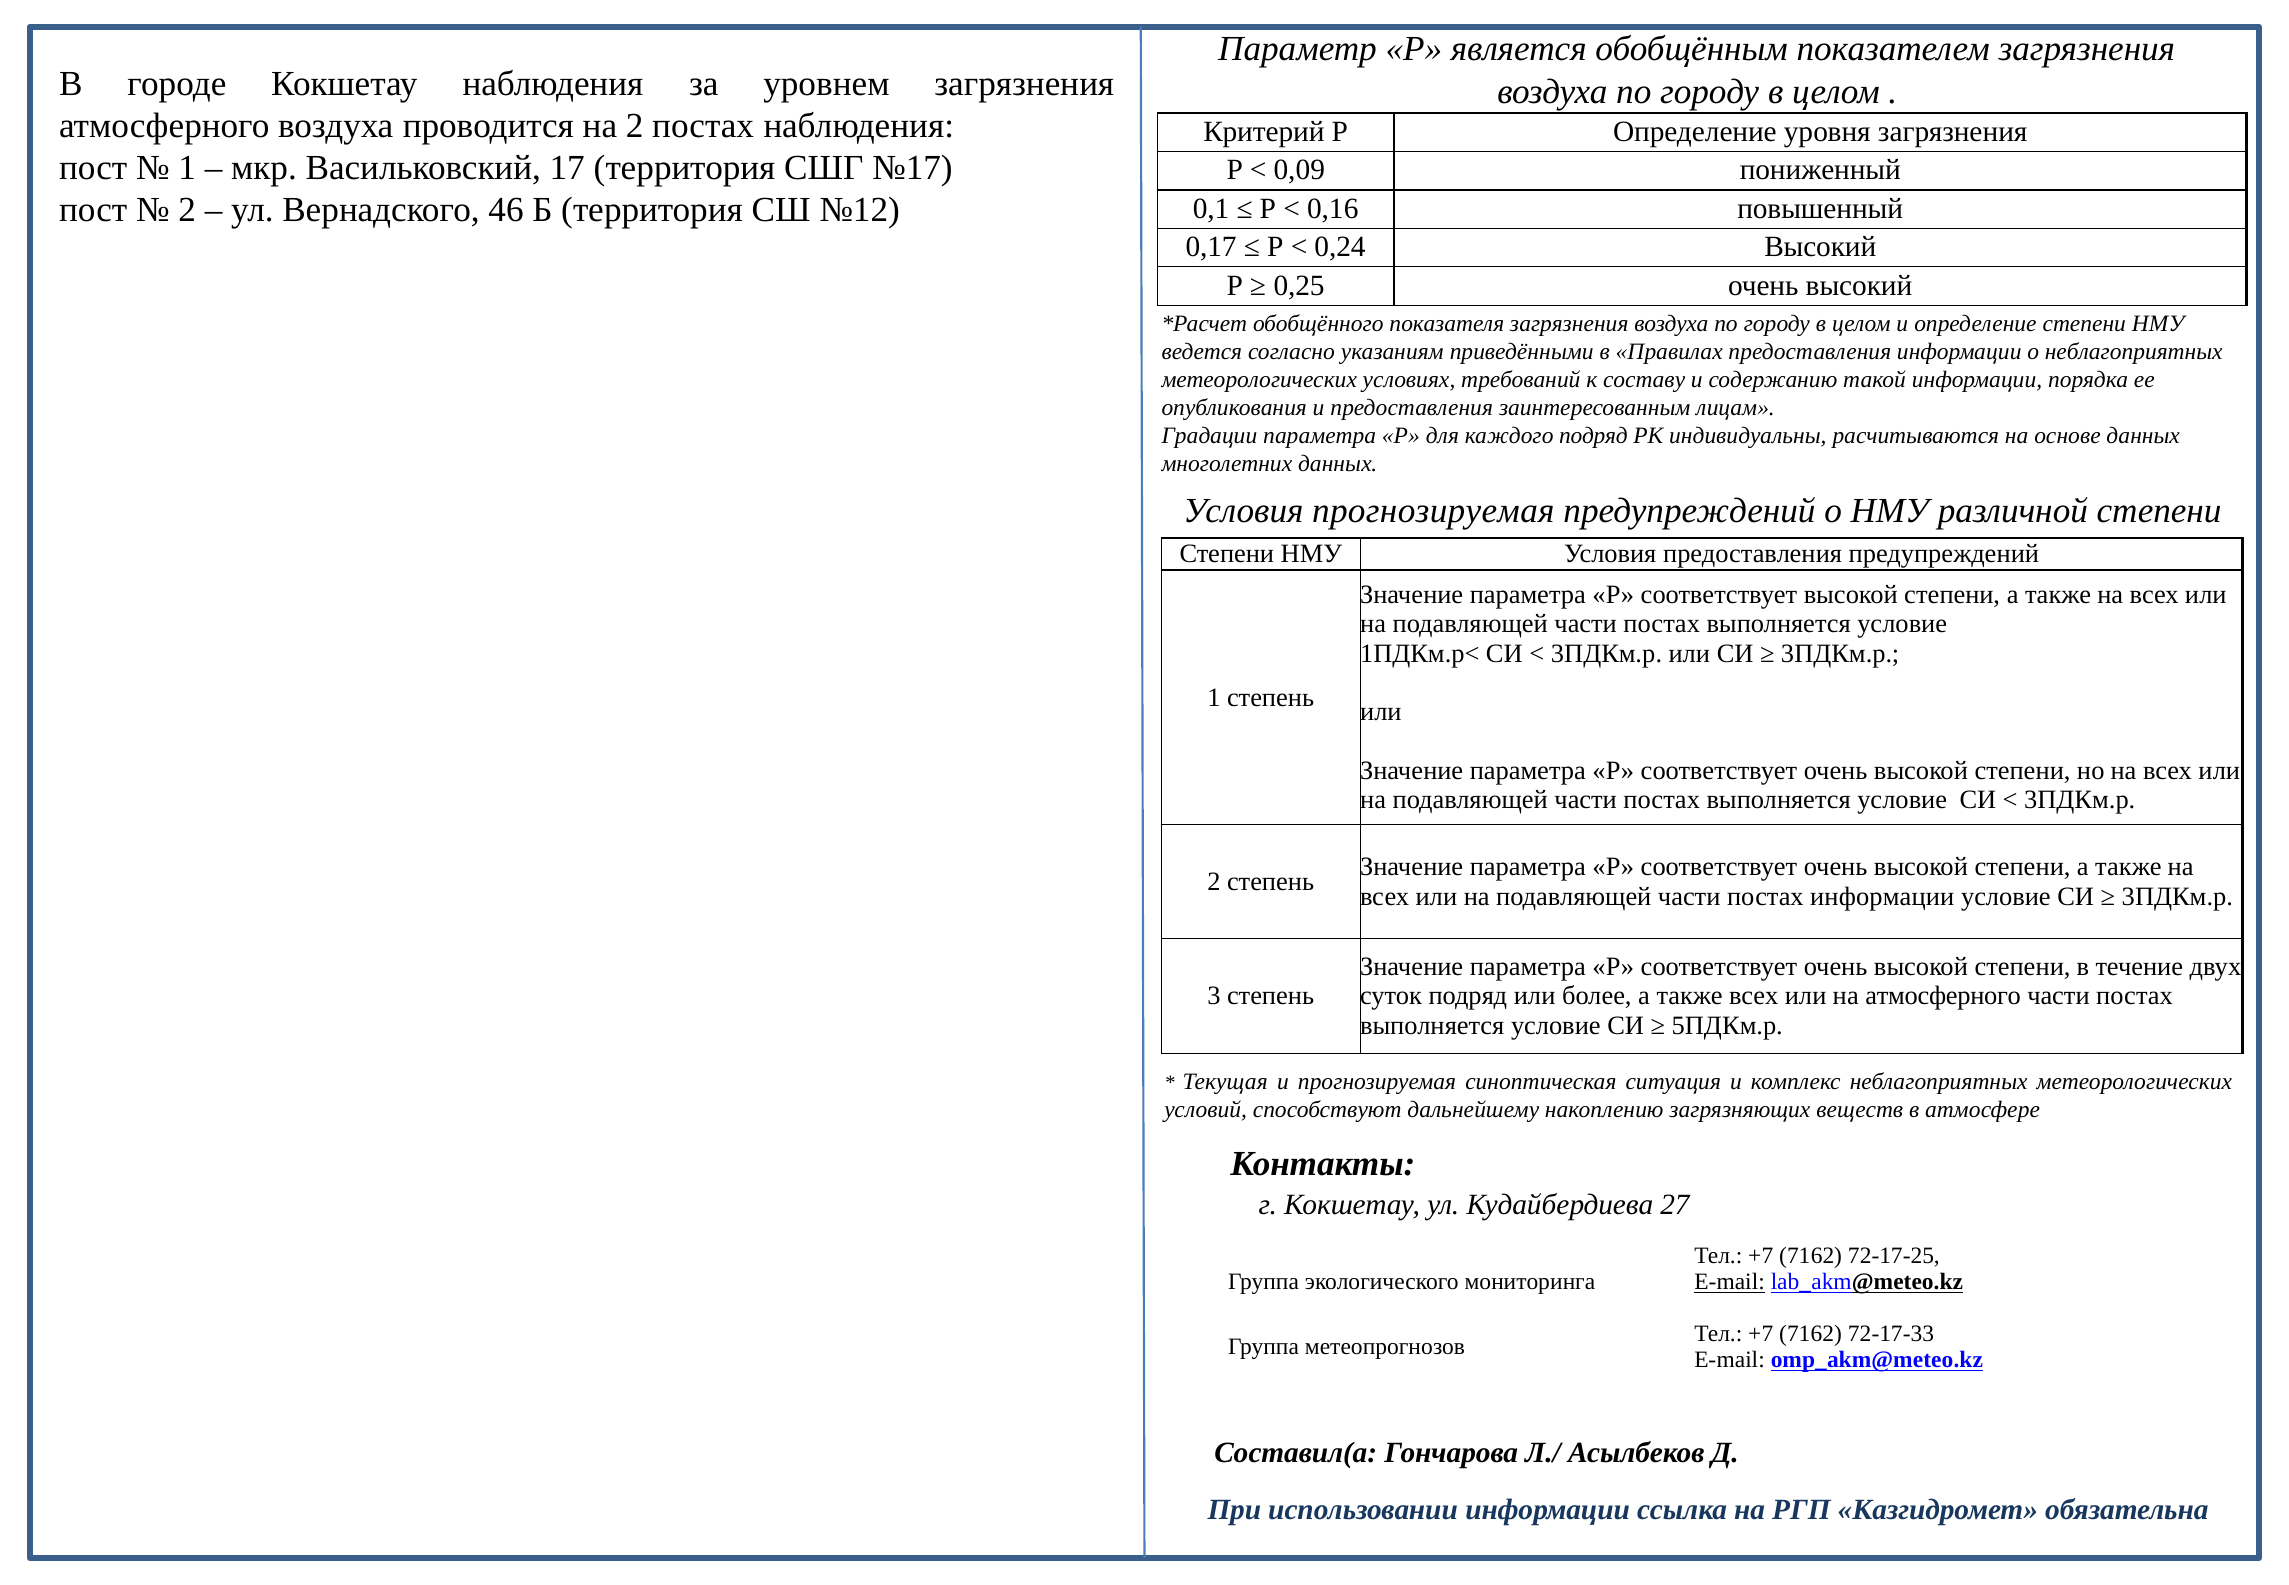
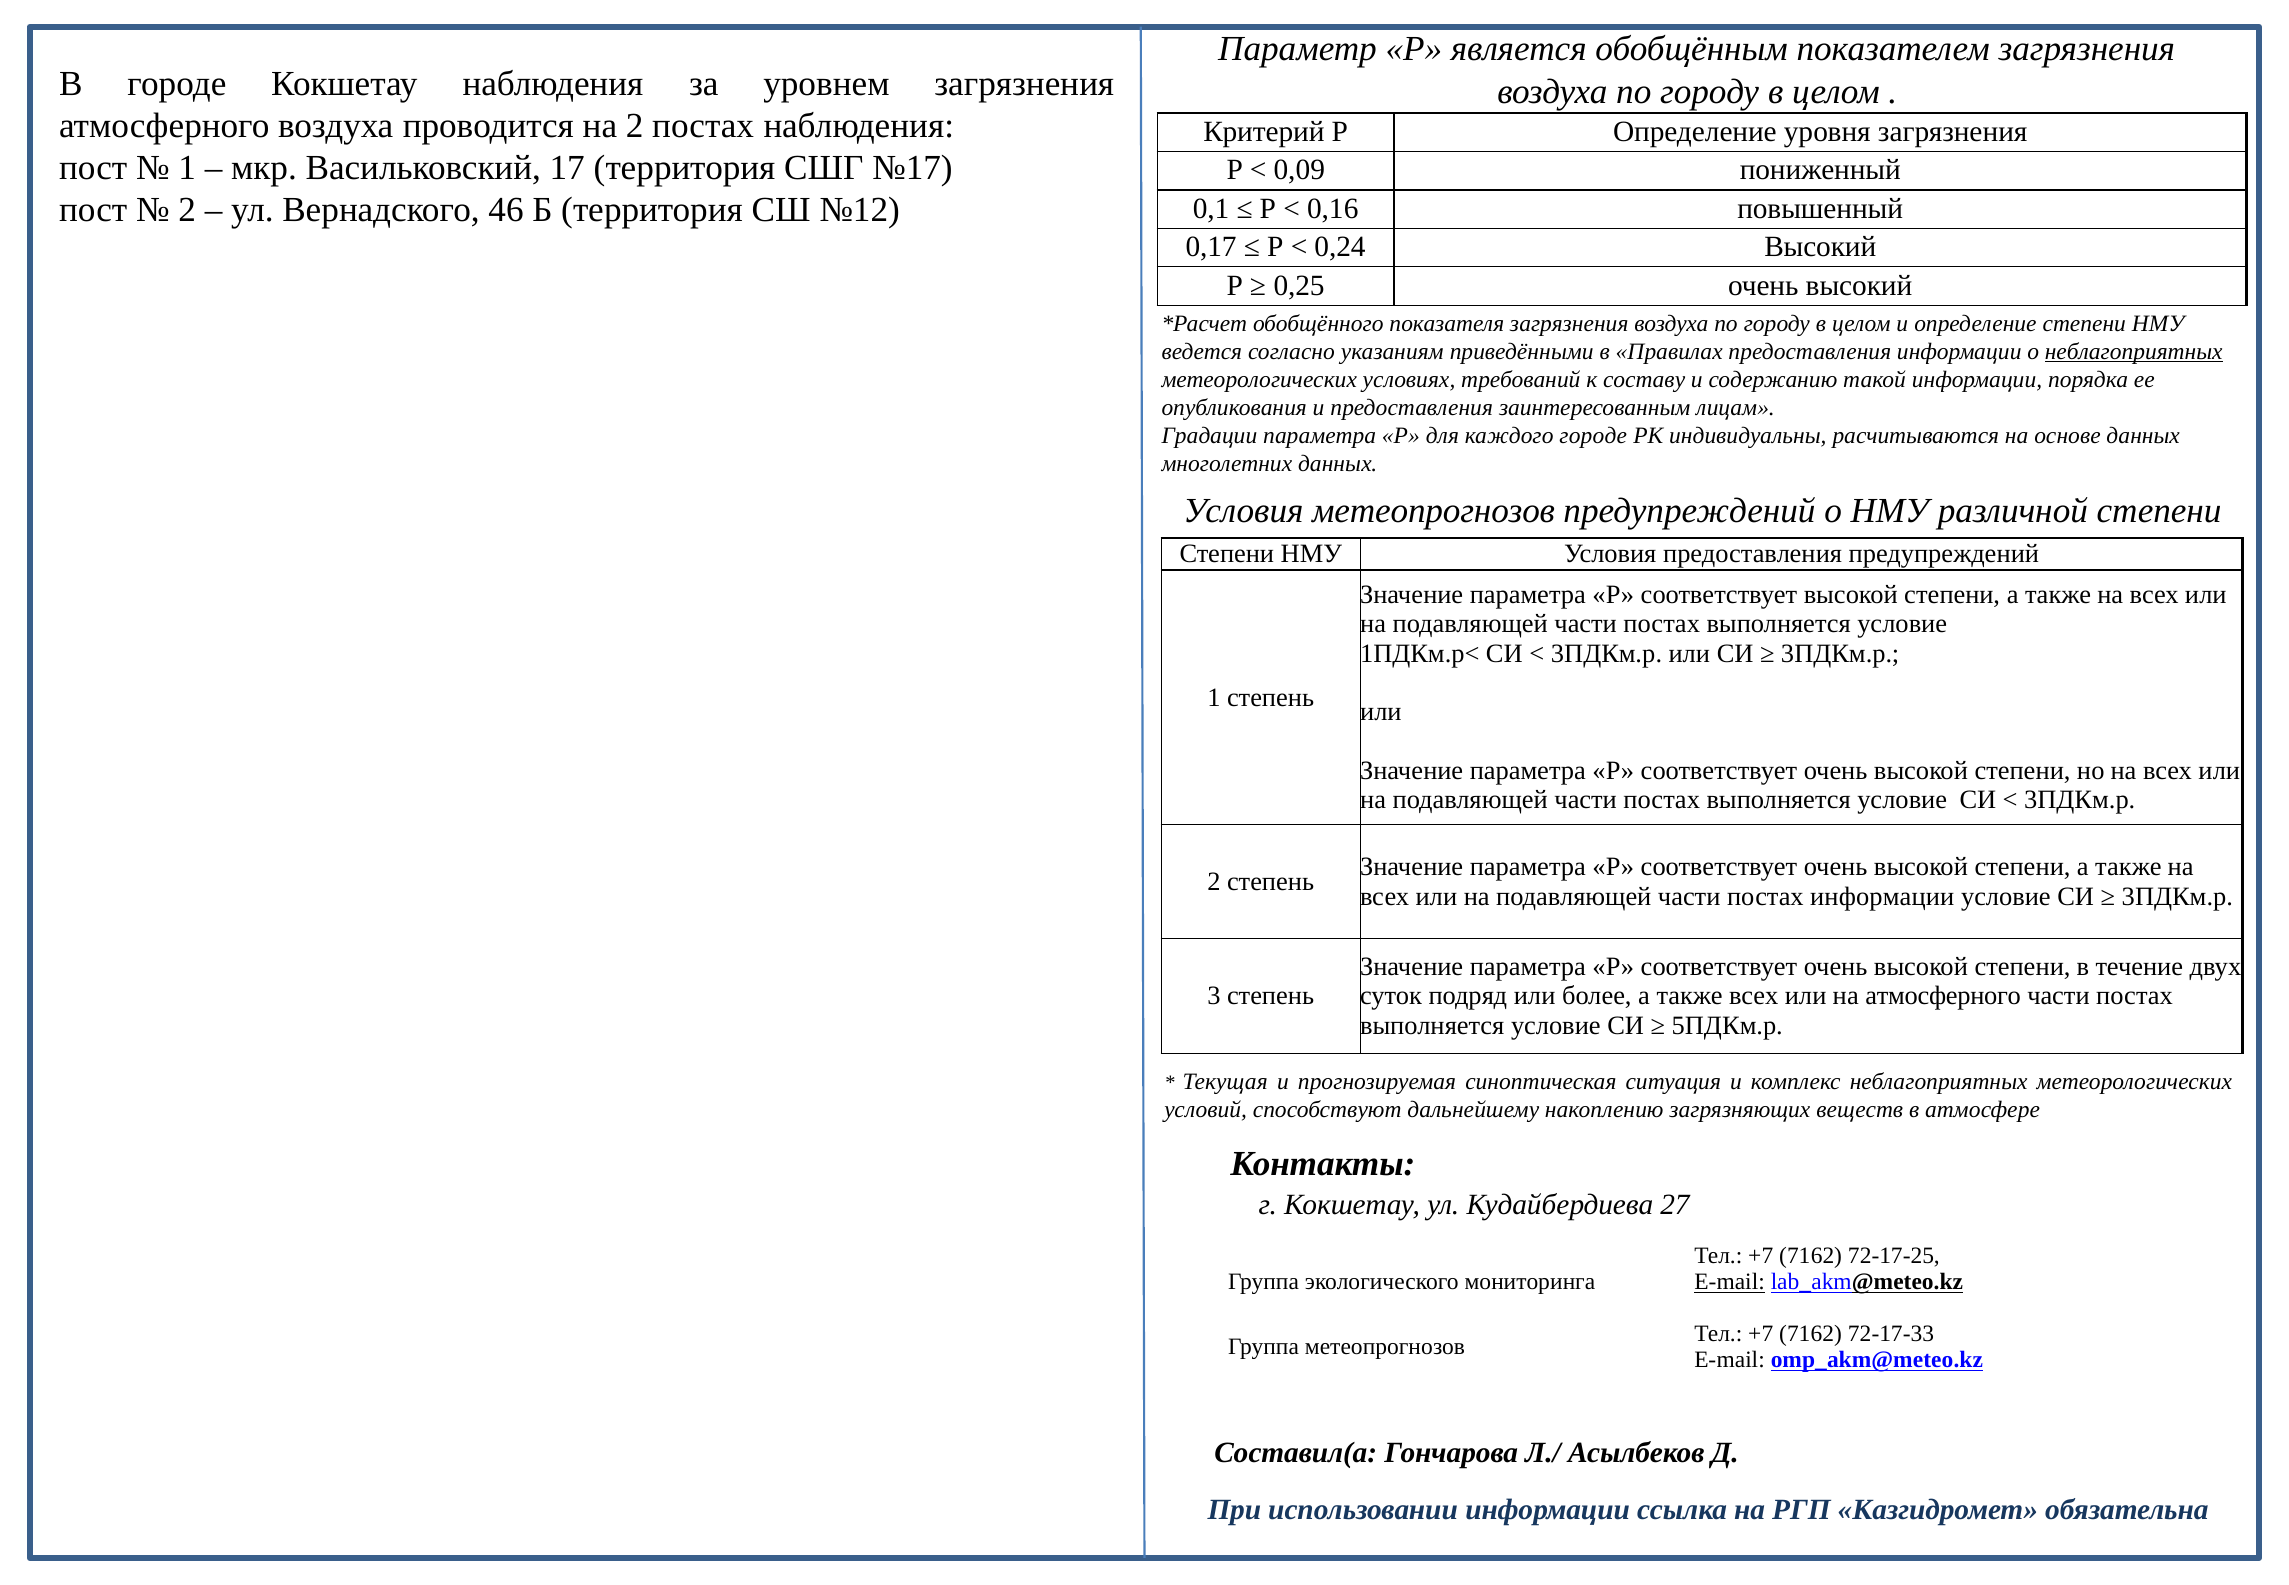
неблагоприятных at (2134, 351) underline: none -> present
каждого подряд: подряд -> городе
Условия прогнозируемая: прогнозируемая -> метеопрогнозов
